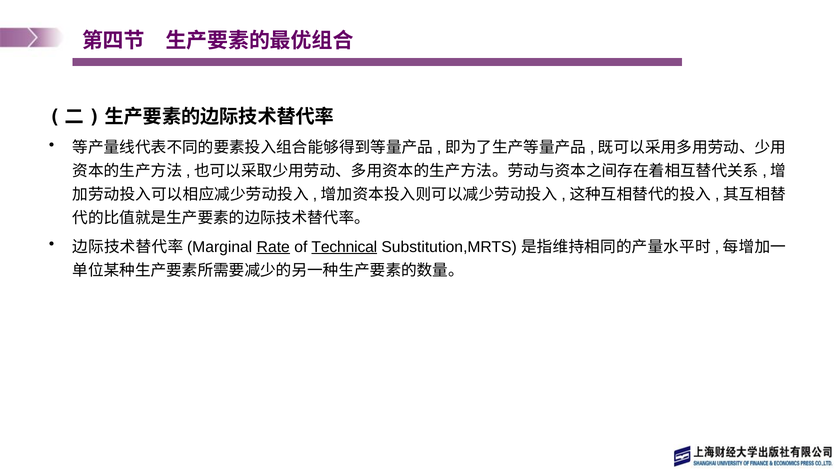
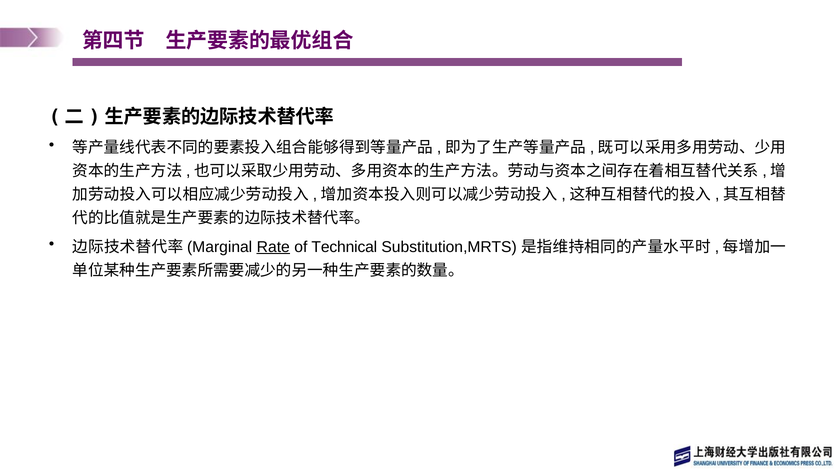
Technical underline: present -> none
